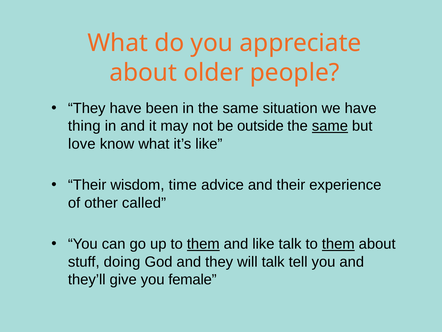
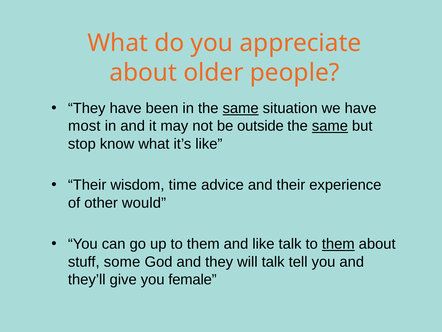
same at (241, 108) underline: none -> present
thing: thing -> most
love: love -> stop
called: called -> would
them at (203, 244) underline: present -> none
doing: doing -> some
